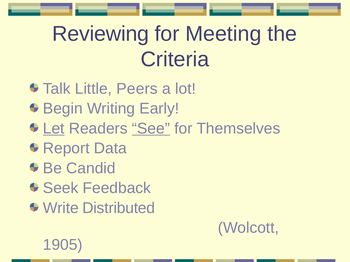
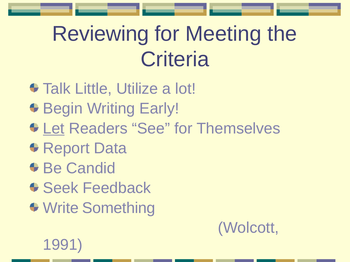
Peers: Peers -> Utilize
See underline: present -> none
Distributed: Distributed -> Something
1905: 1905 -> 1991
